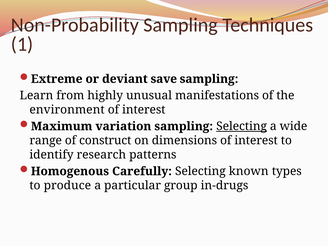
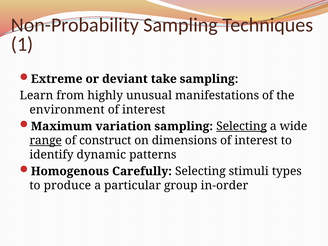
save: save -> take
range underline: none -> present
research: research -> dynamic
known: known -> stimuli
in-drugs: in-drugs -> in-order
